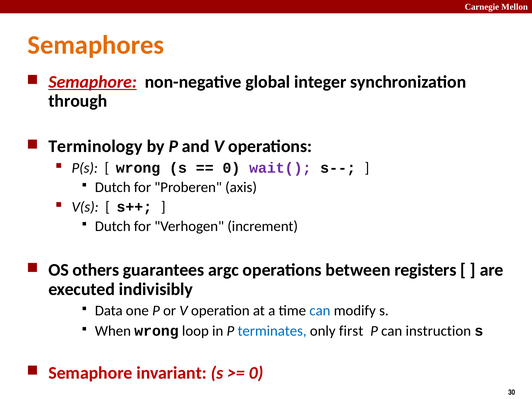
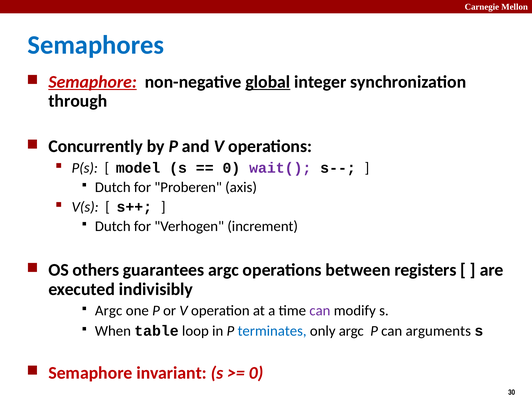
Semaphores colour: orange -> blue
global underline: none -> present
Terminology: Terminology -> Concurrently
wrong at (138, 168): wrong -> model
Data at (109, 311): Data -> Argc
can at (320, 311) colour: blue -> purple
When wrong: wrong -> table
only first: first -> argc
instruction: instruction -> arguments
